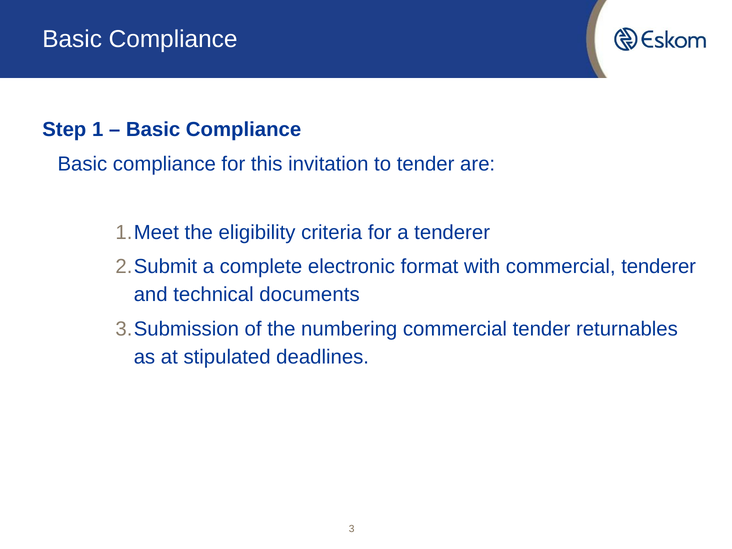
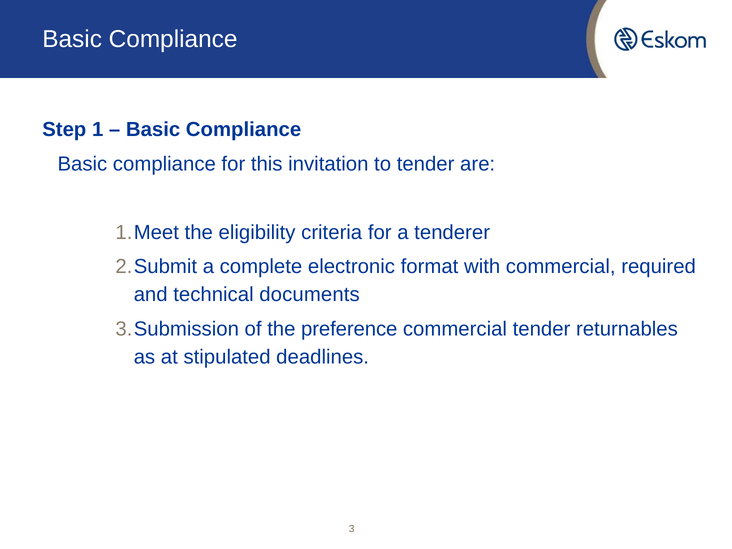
commercial tenderer: tenderer -> required
numbering: numbering -> preference
